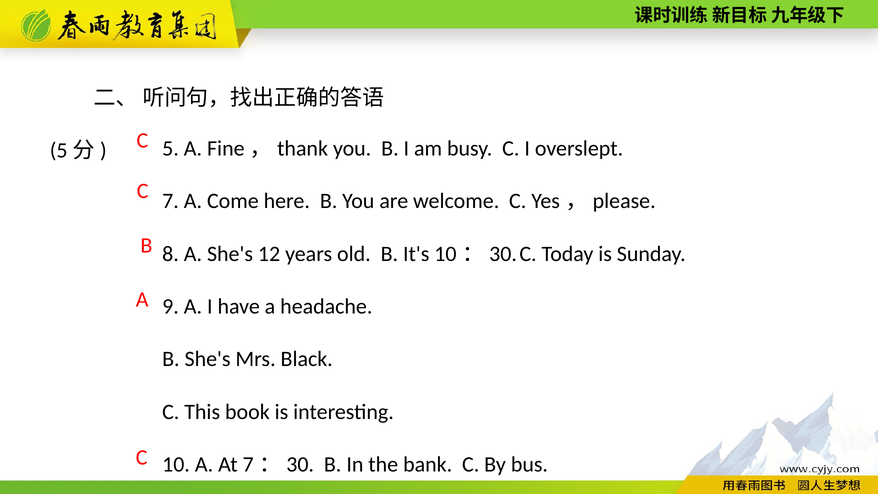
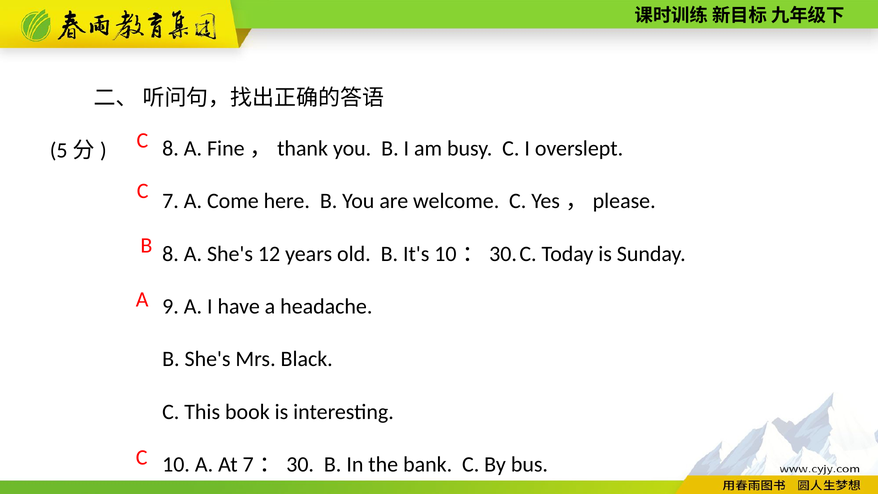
5 at (171, 148): 5 -> 8
